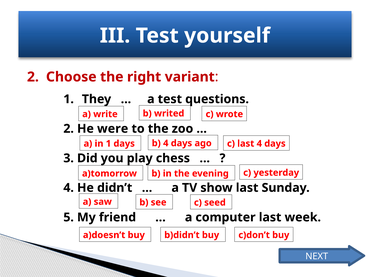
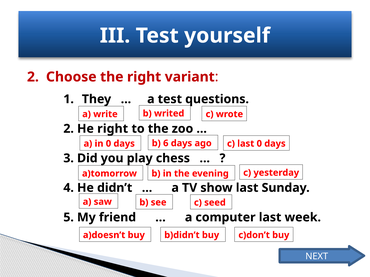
He were: were -> right
in 1: 1 -> 0
b 4: 4 -> 6
last 4: 4 -> 0
